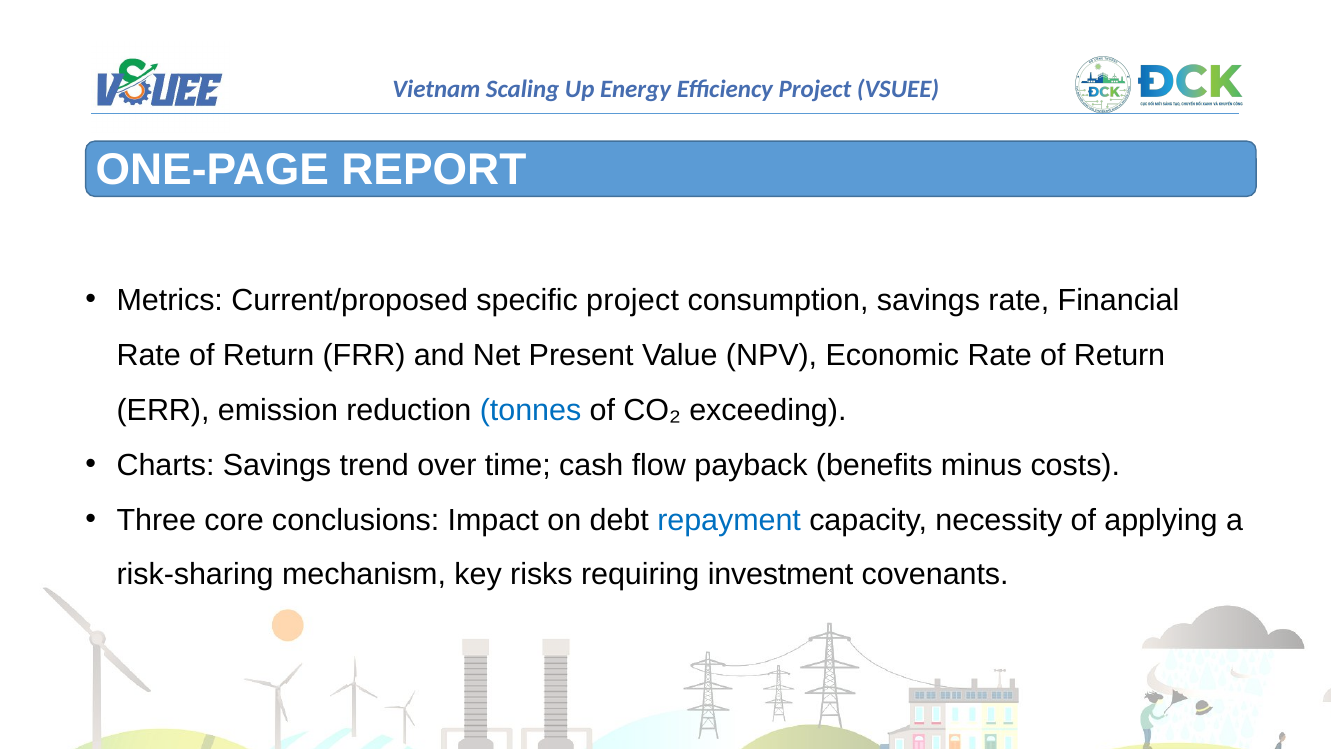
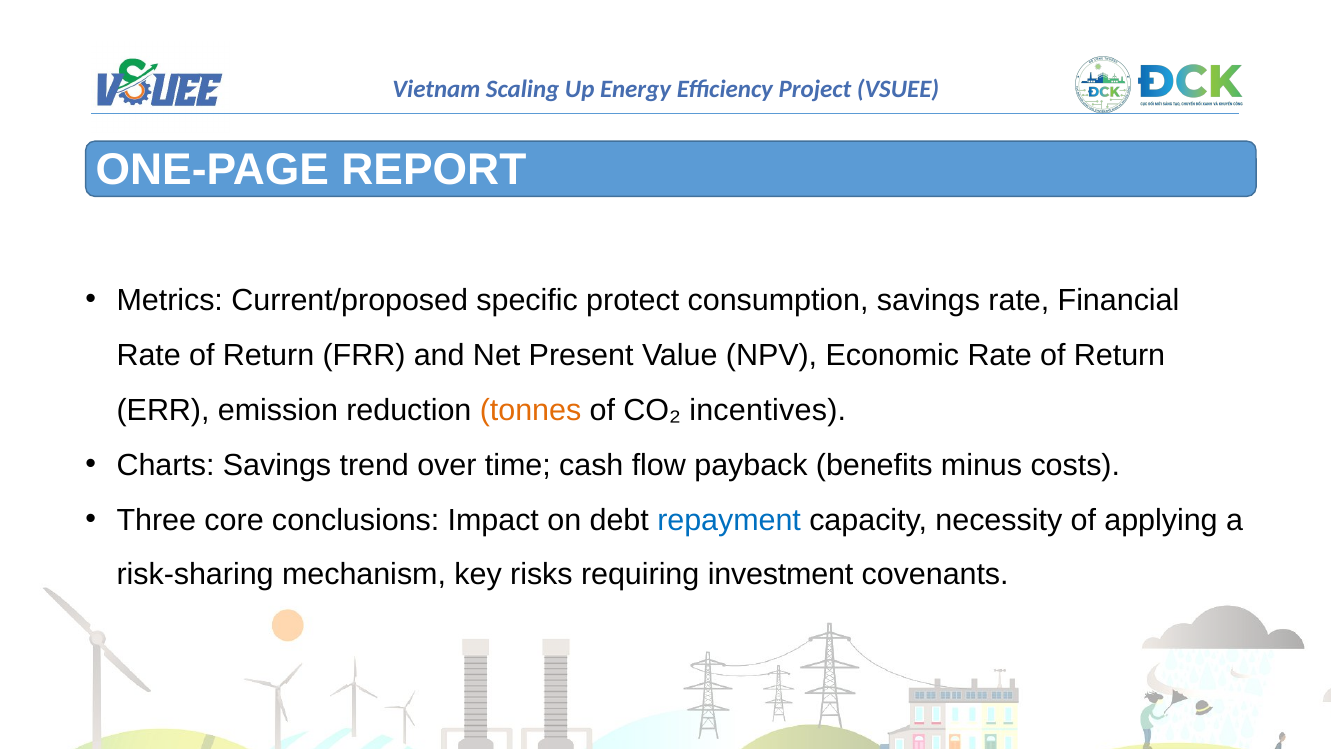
specific project: project -> protect
tonnes colour: blue -> orange
exceeding: exceeding -> incentives
